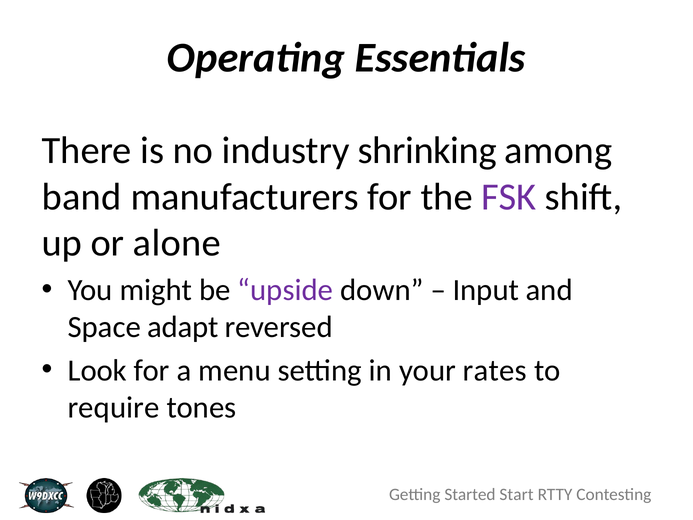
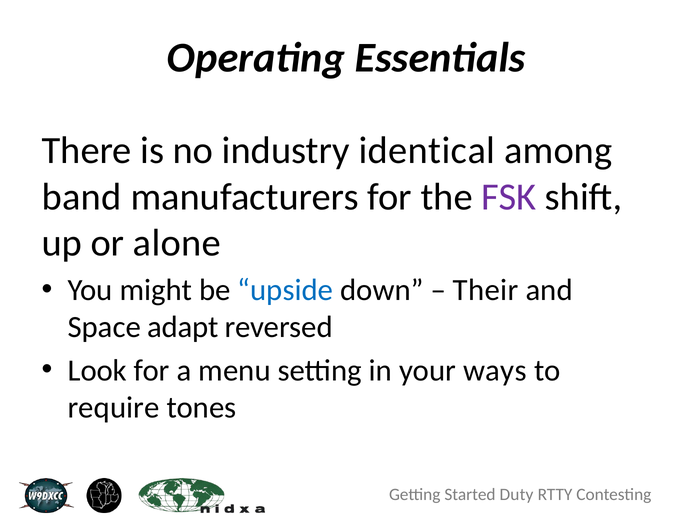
shrinking: shrinking -> identical
upside colour: purple -> blue
Input: Input -> Their
rates: rates -> ways
Start: Start -> Duty
